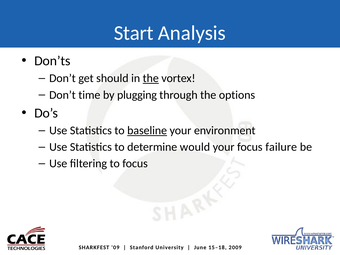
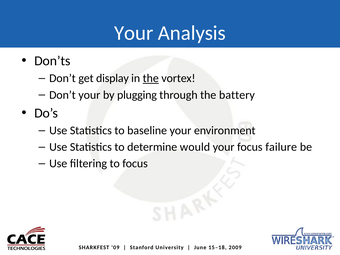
Start at (134, 33): Start -> Your
should: should -> display
Don’t time: time -> your
options: options -> battery
baseline underline: present -> none
